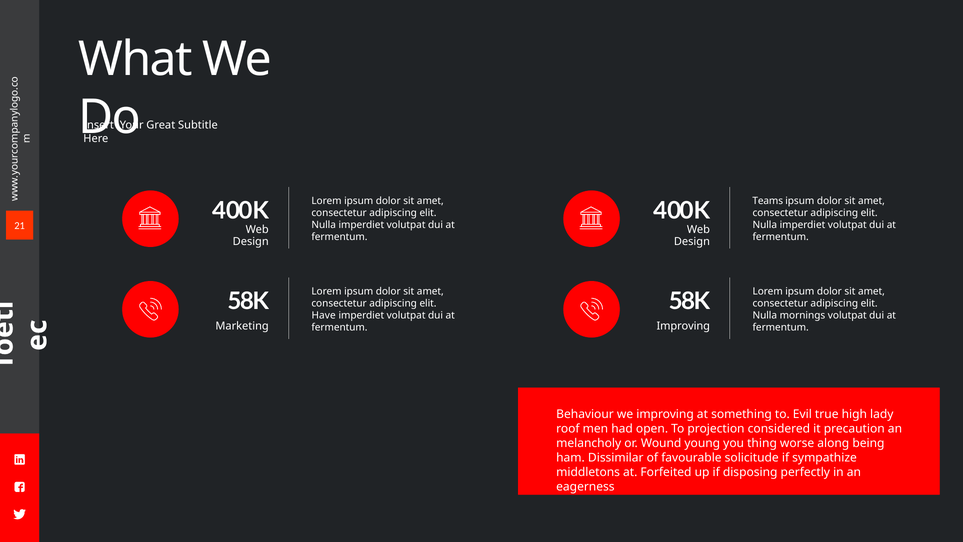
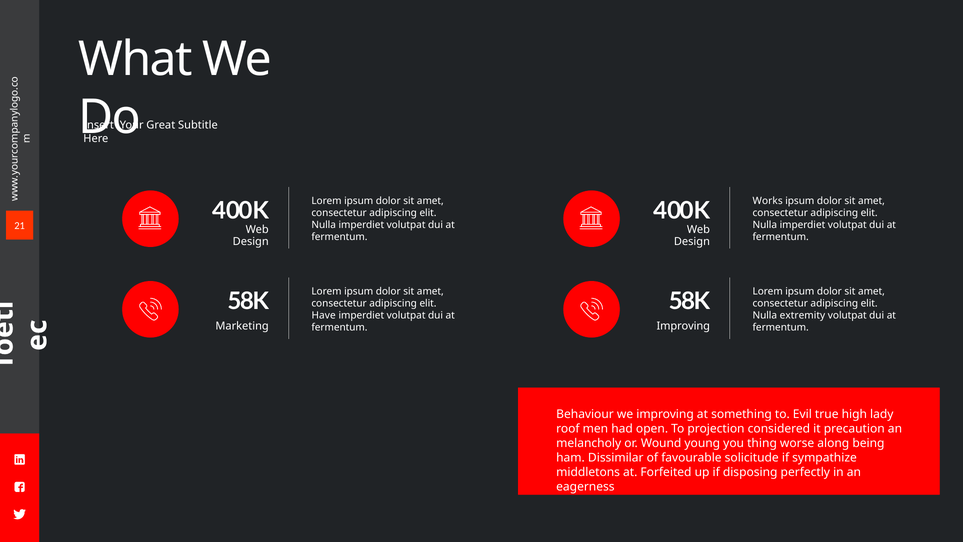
Teams: Teams -> Works
mornings: mornings -> extremity
